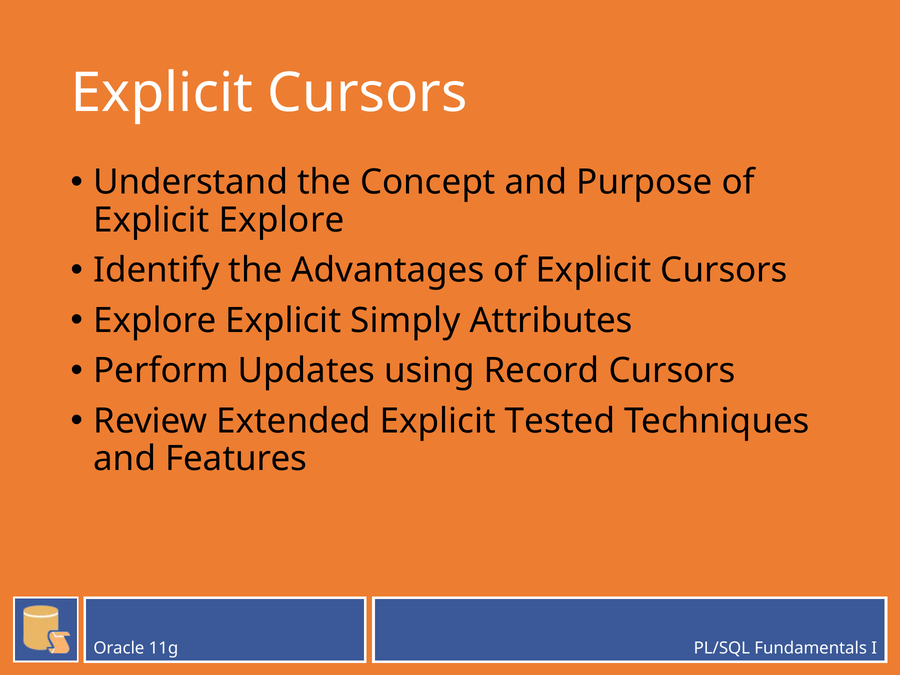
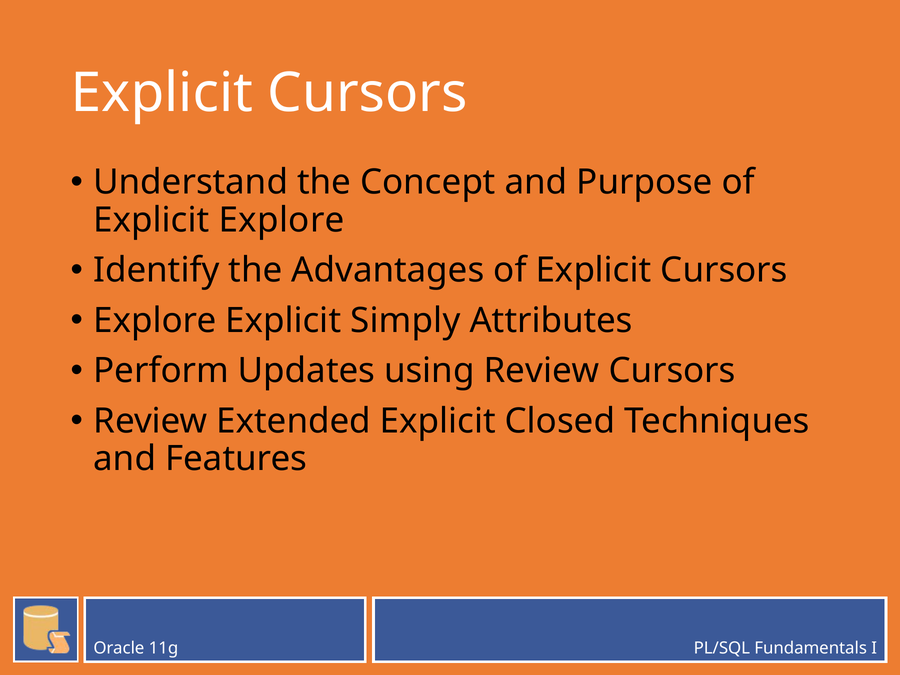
using Record: Record -> Review
Tested: Tested -> Closed
